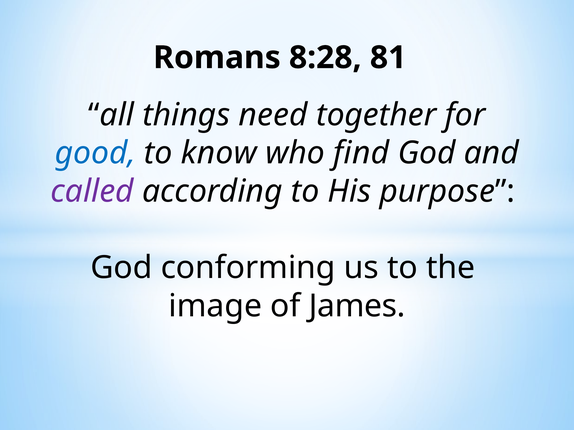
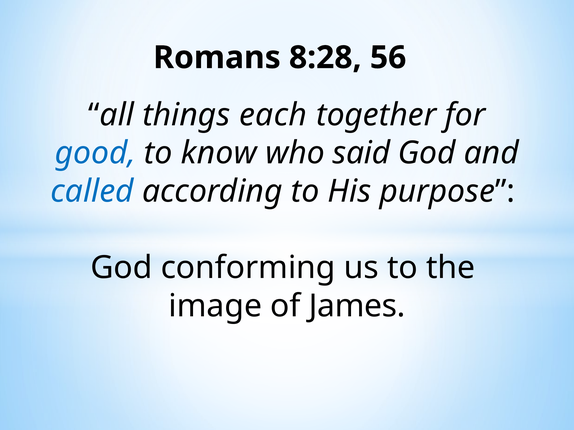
81: 81 -> 56
need: need -> each
find: find -> said
called colour: purple -> blue
